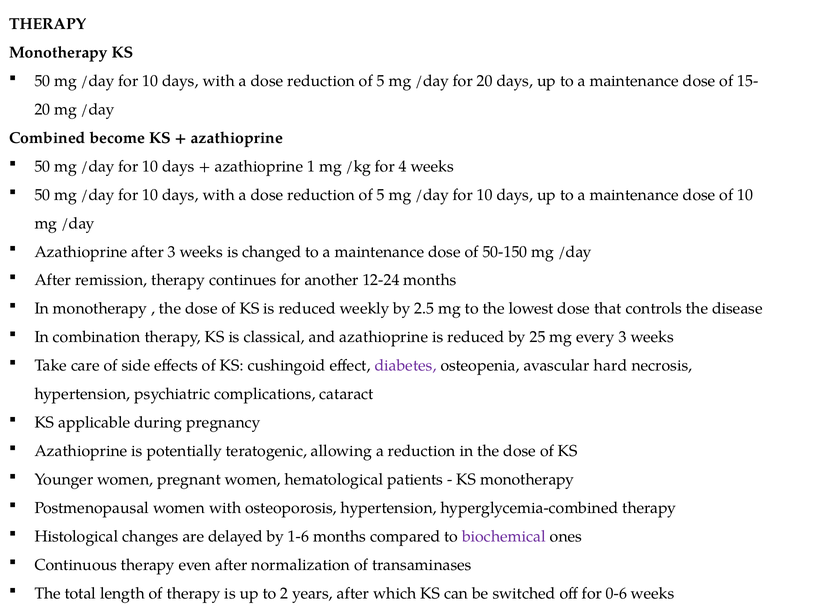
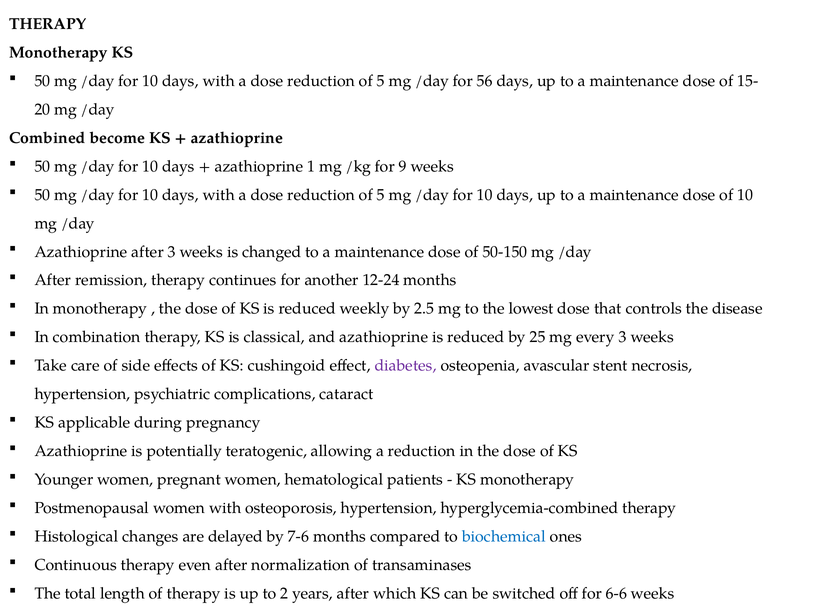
for 20: 20 -> 56
4: 4 -> 9
hard: hard -> stent
1-6: 1-6 -> 7-6
biochemical colour: purple -> blue
0-6: 0-6 -> 6-6
